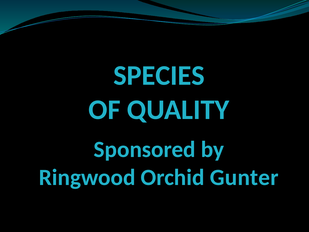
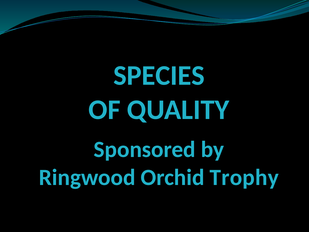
Gunter: Gunter -> Trophy
